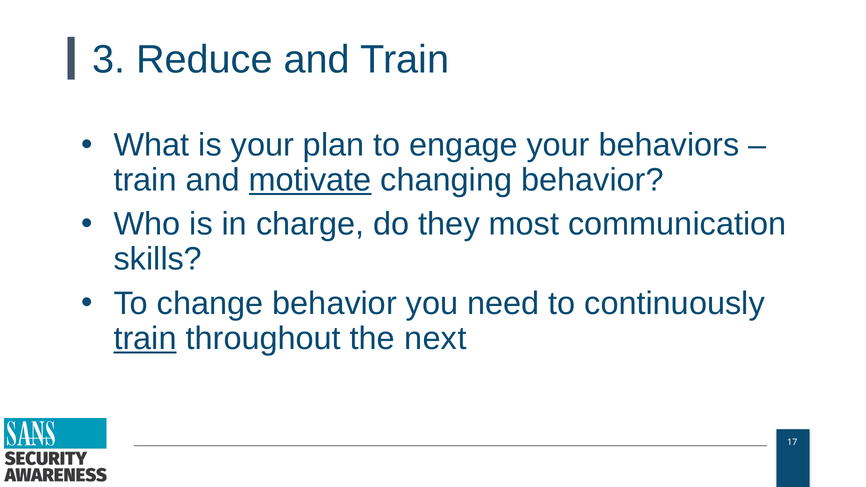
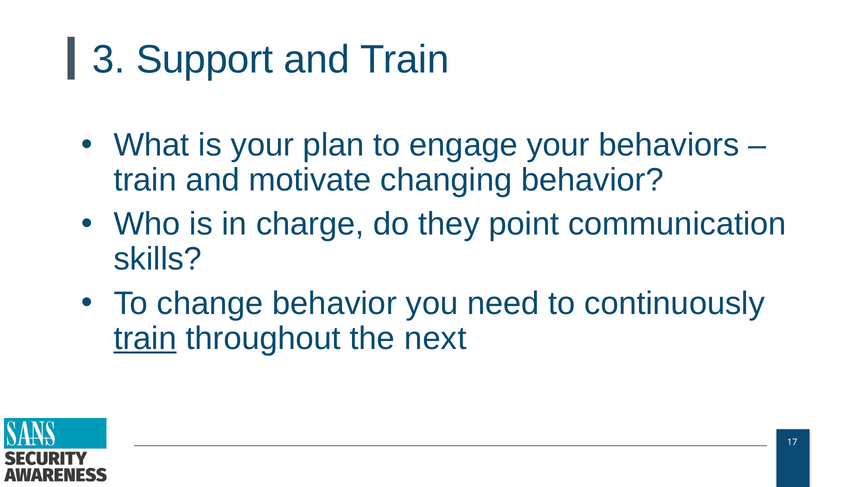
Reduce: Reduce -> Support
motivate underline: present -> none
most: most -> point
